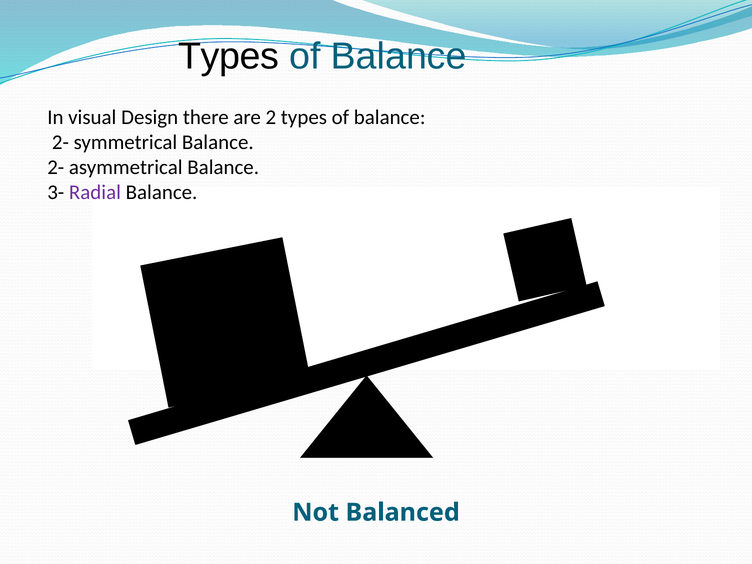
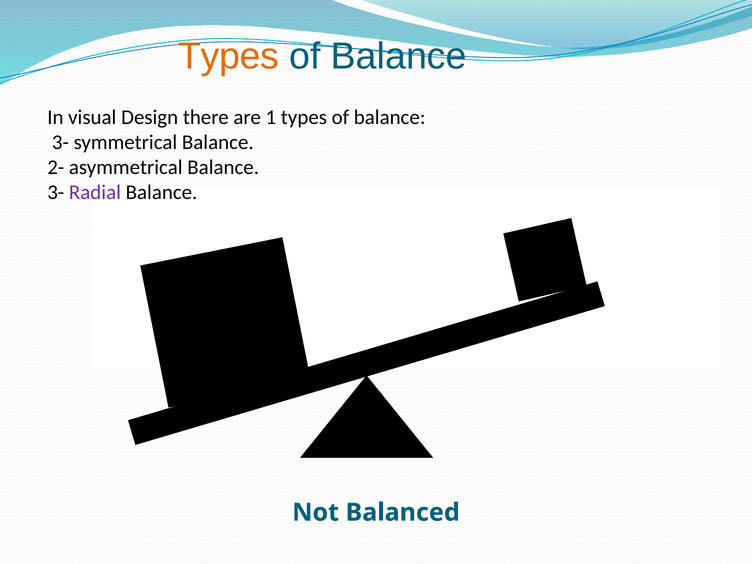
Types at (229, 56) colour: black -> orange
2: 2 -> 1
2- at (60, 142): 2- -> 3-
